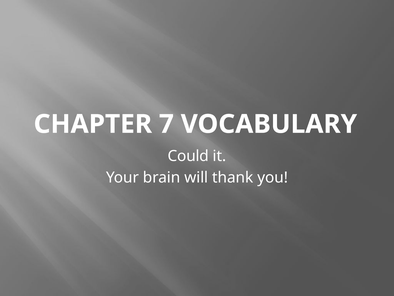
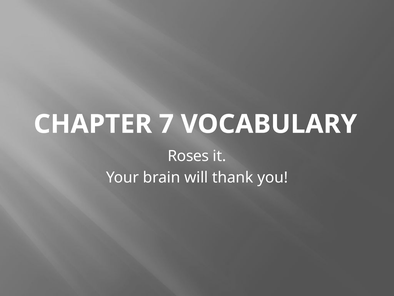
Could: Could -> Roses
